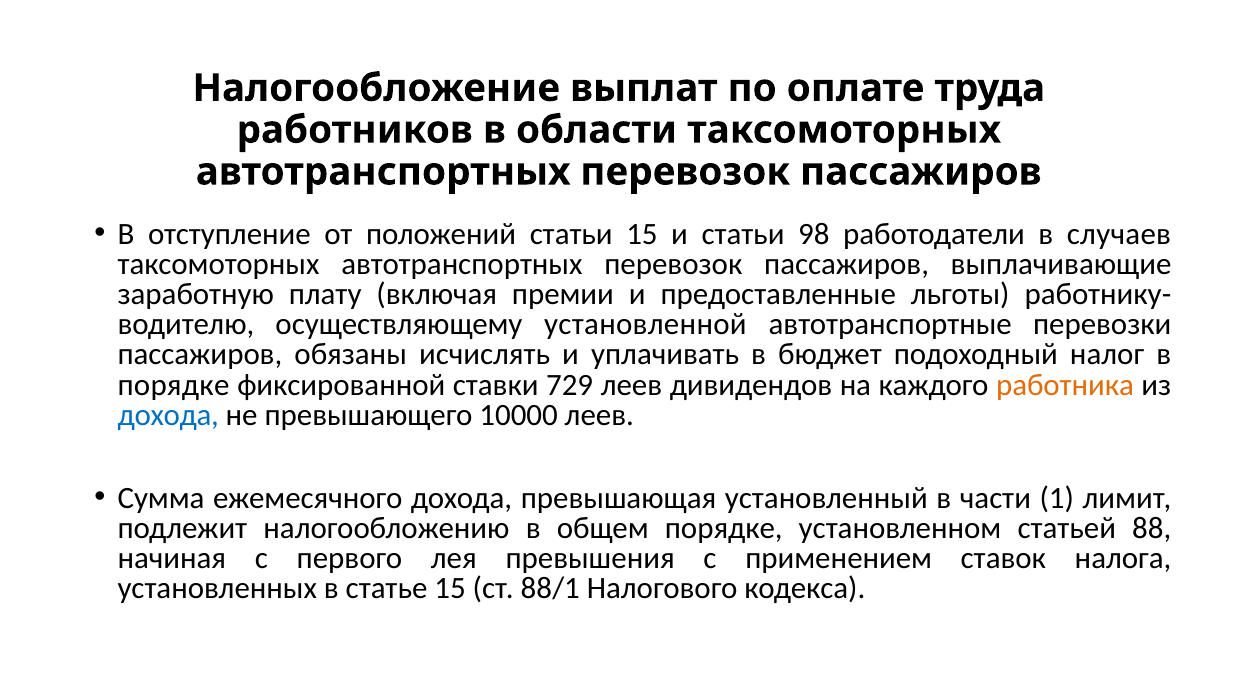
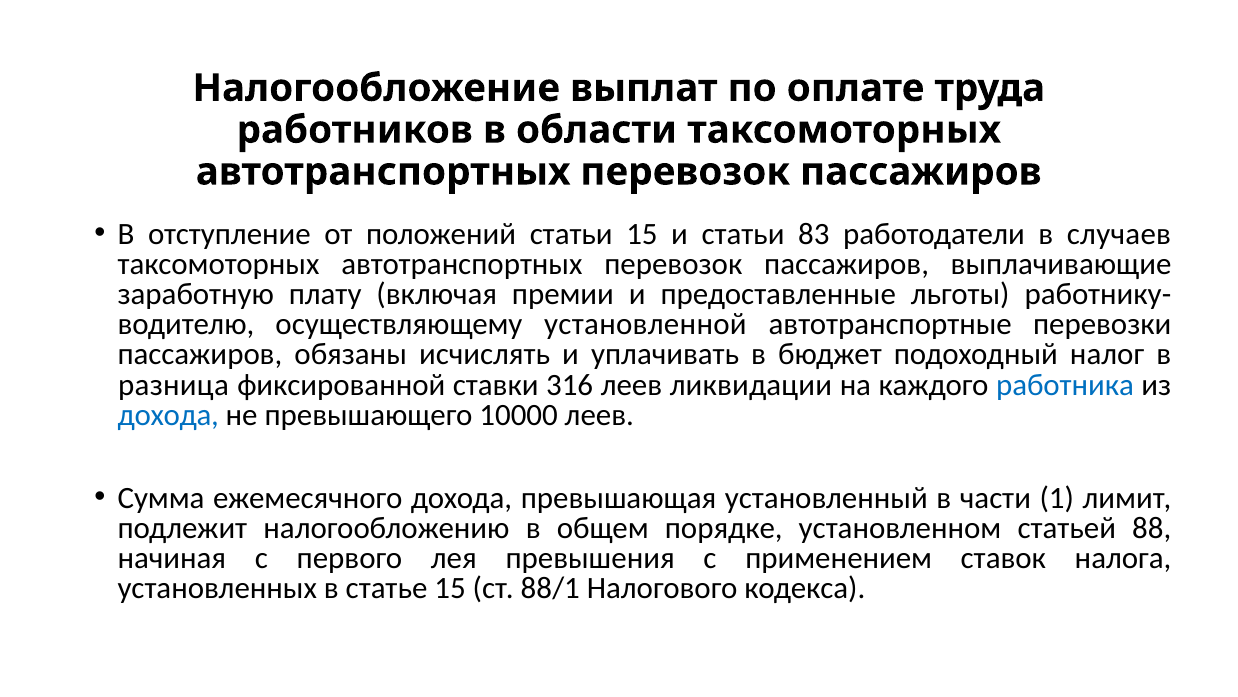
98: 98 -> 83
порядке at (174, 384): порядке -> разница
729: 729 -> 316
дивидендов: дивидендов -> ликвидации
работника colour: orange -> blue
